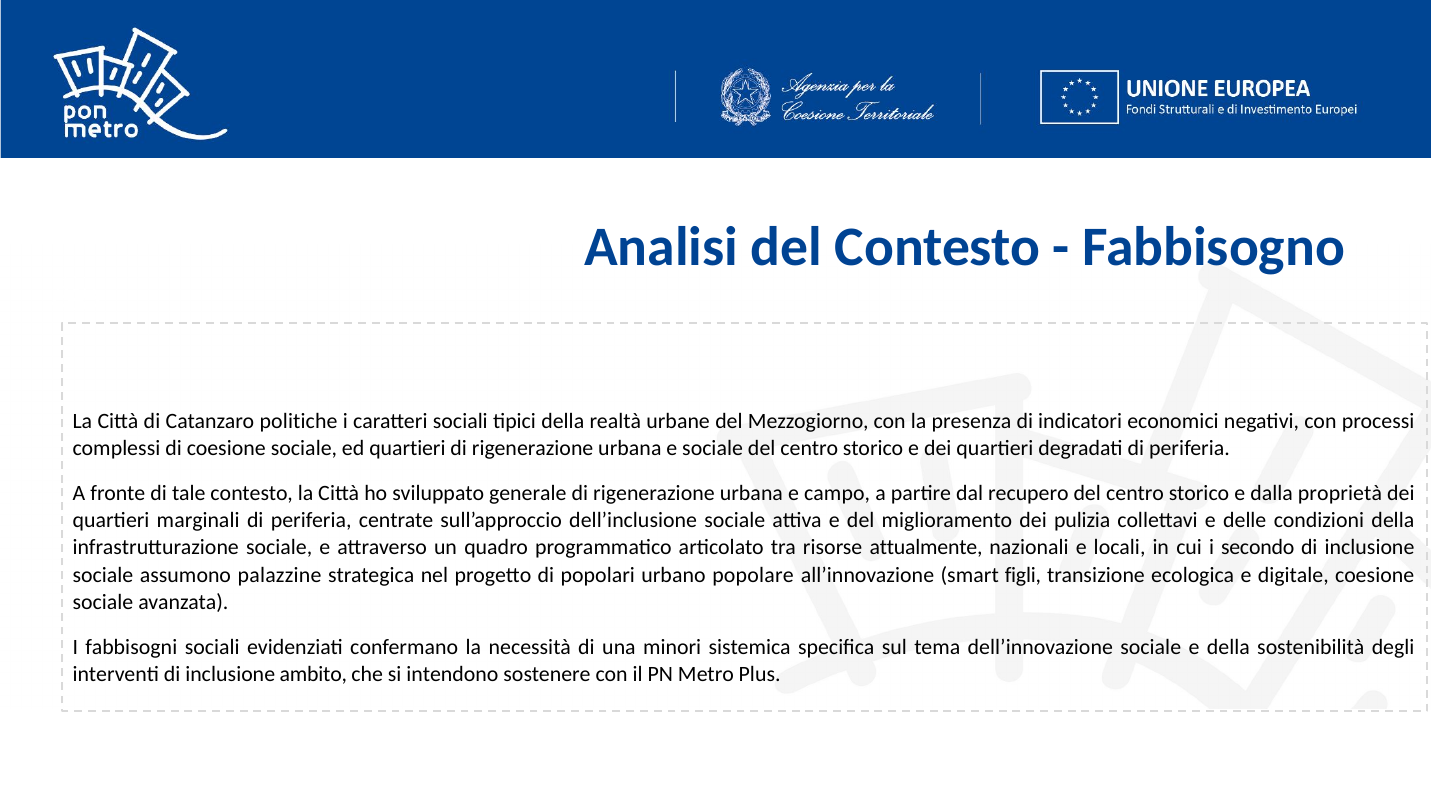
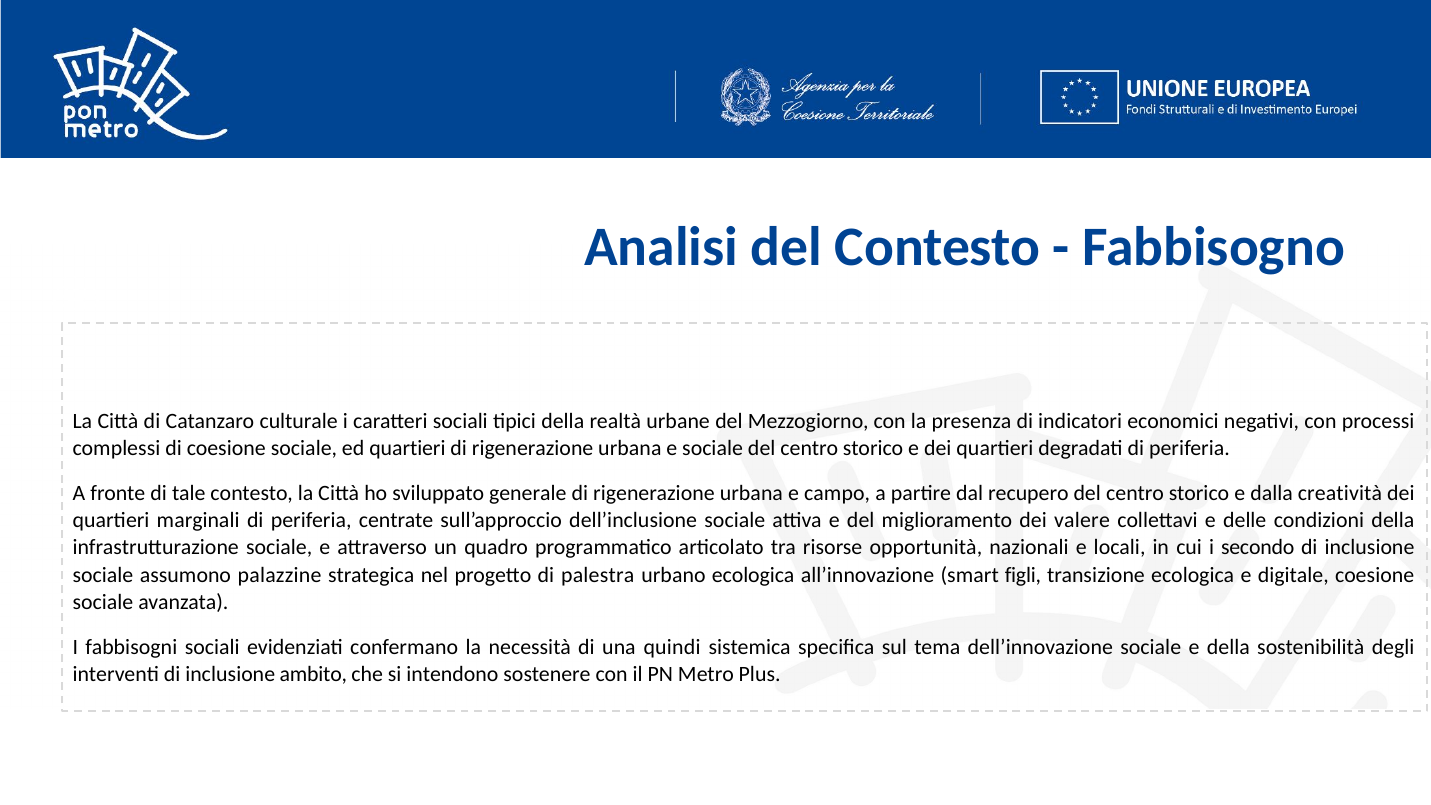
politiche: politiche -> culturale
proprietà: proprietà -> creatività
pulizia: pulizia -> valere
attualmente: attualmente -> opportunità
popolari: popolari -> palestra
urbano popolare: popolare -> ecologica
minori: minori -> quindi
